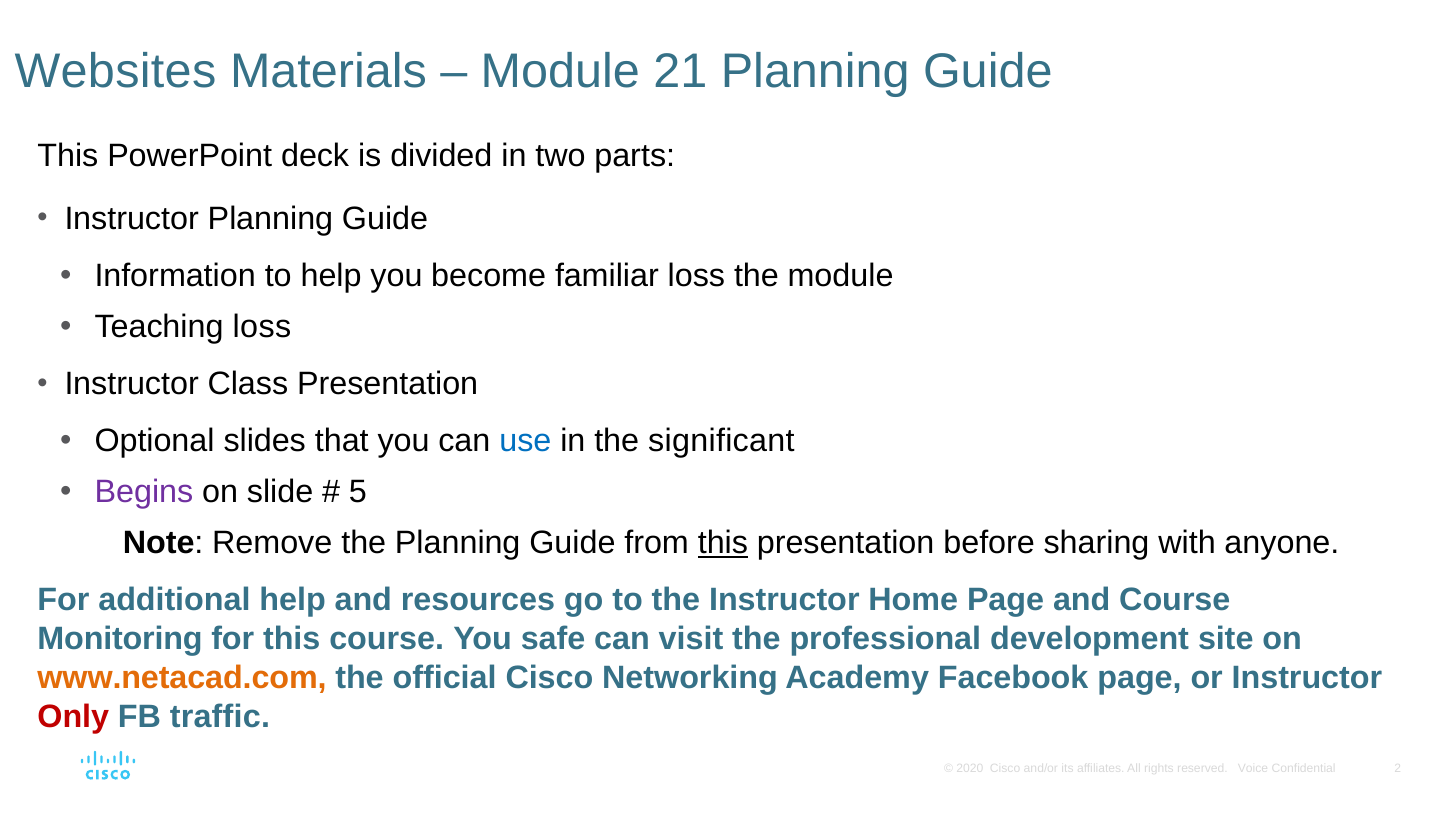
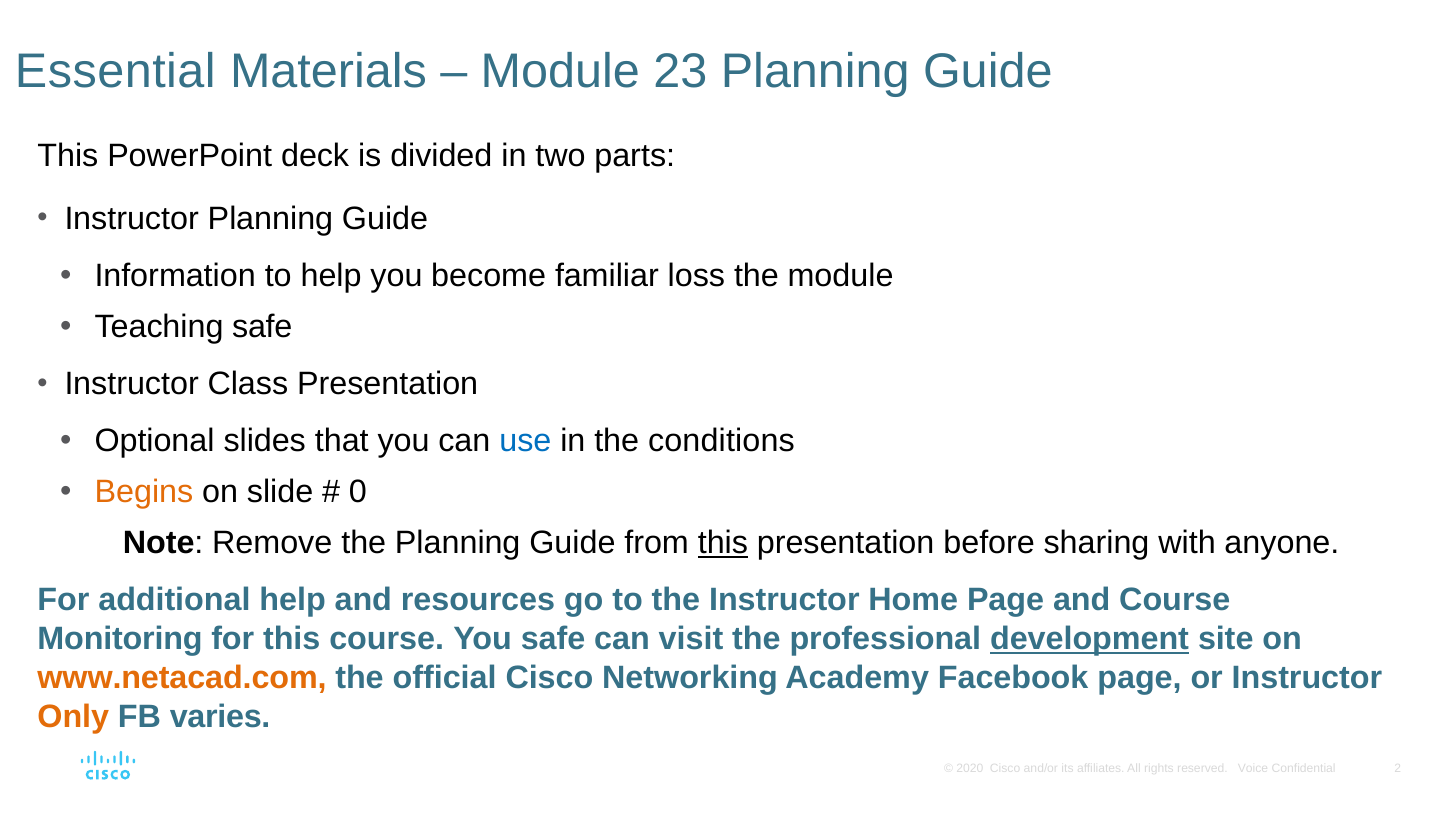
Websites: Websites -> Essential
21: 21 -> 23
Teaching loss: loss -> safe
significant: significant -> conditions
Begins colour: purple -> orange
5: 5 -> 0
development underline: none -> present
Only colour: red -> orange
traffic: traffic -> varies
